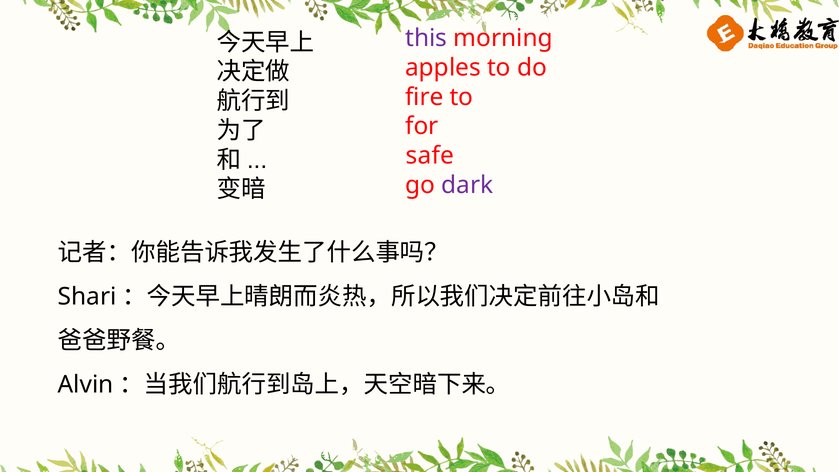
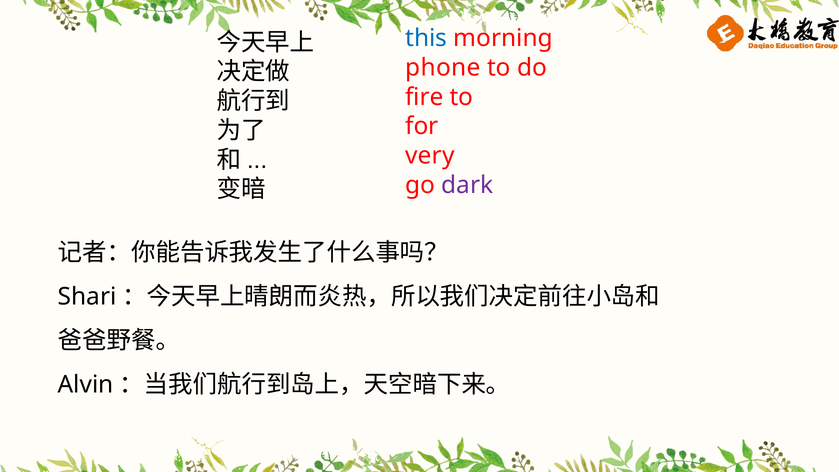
this colour: purple -> blue
apples: apples -> phone
safe: safe -> very
